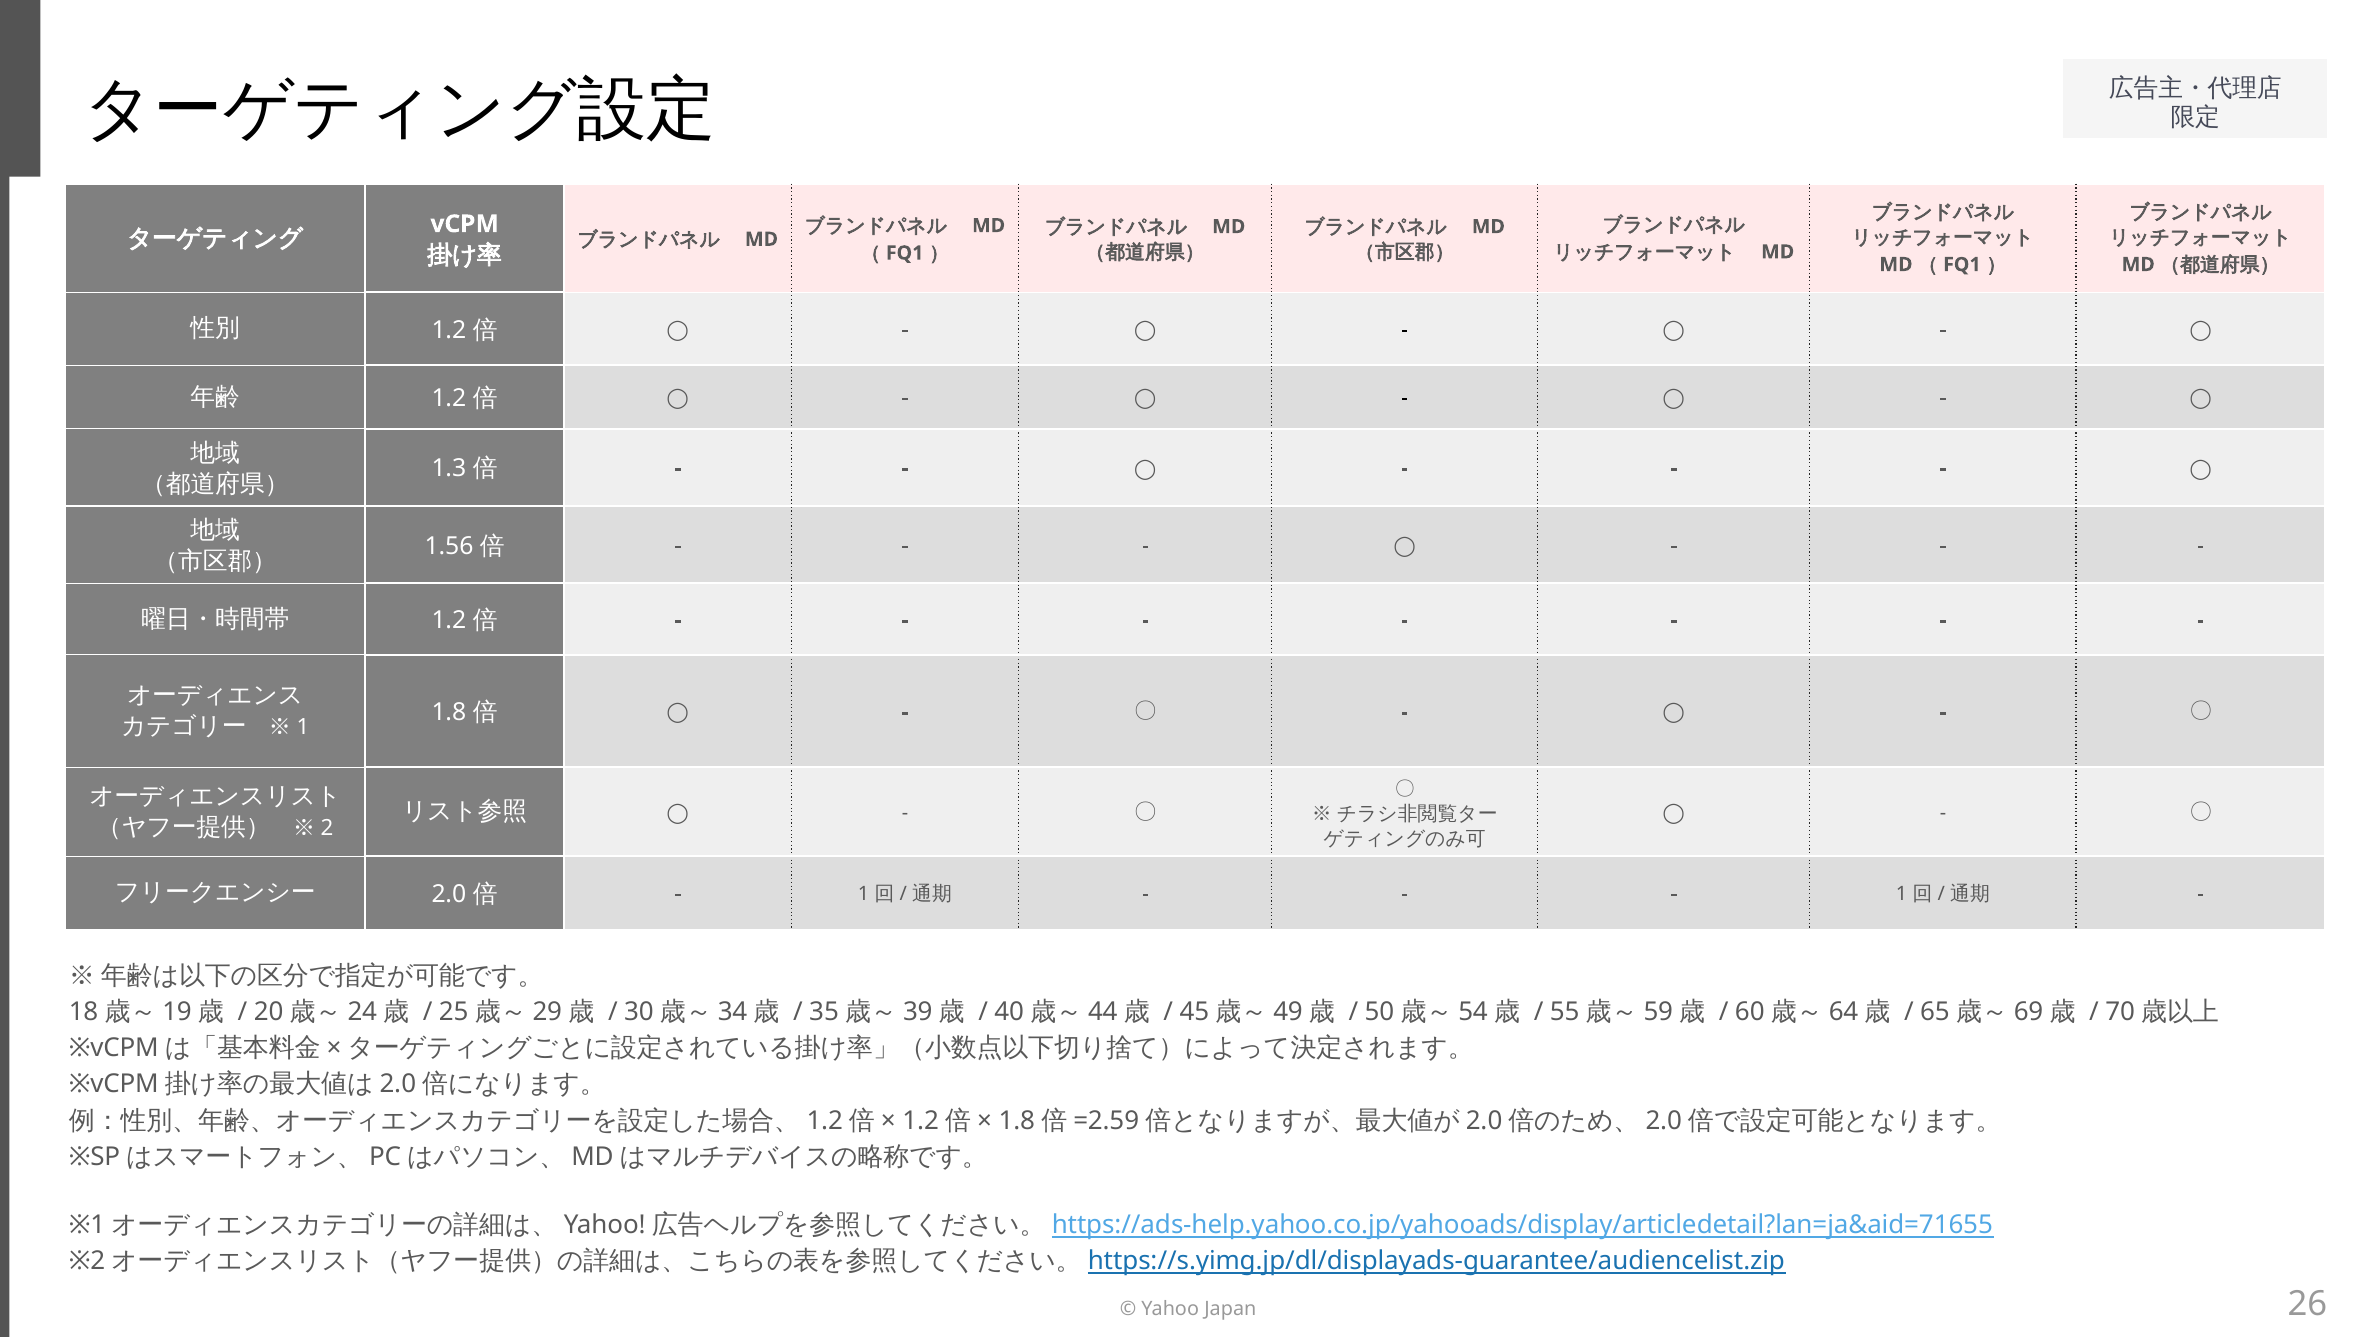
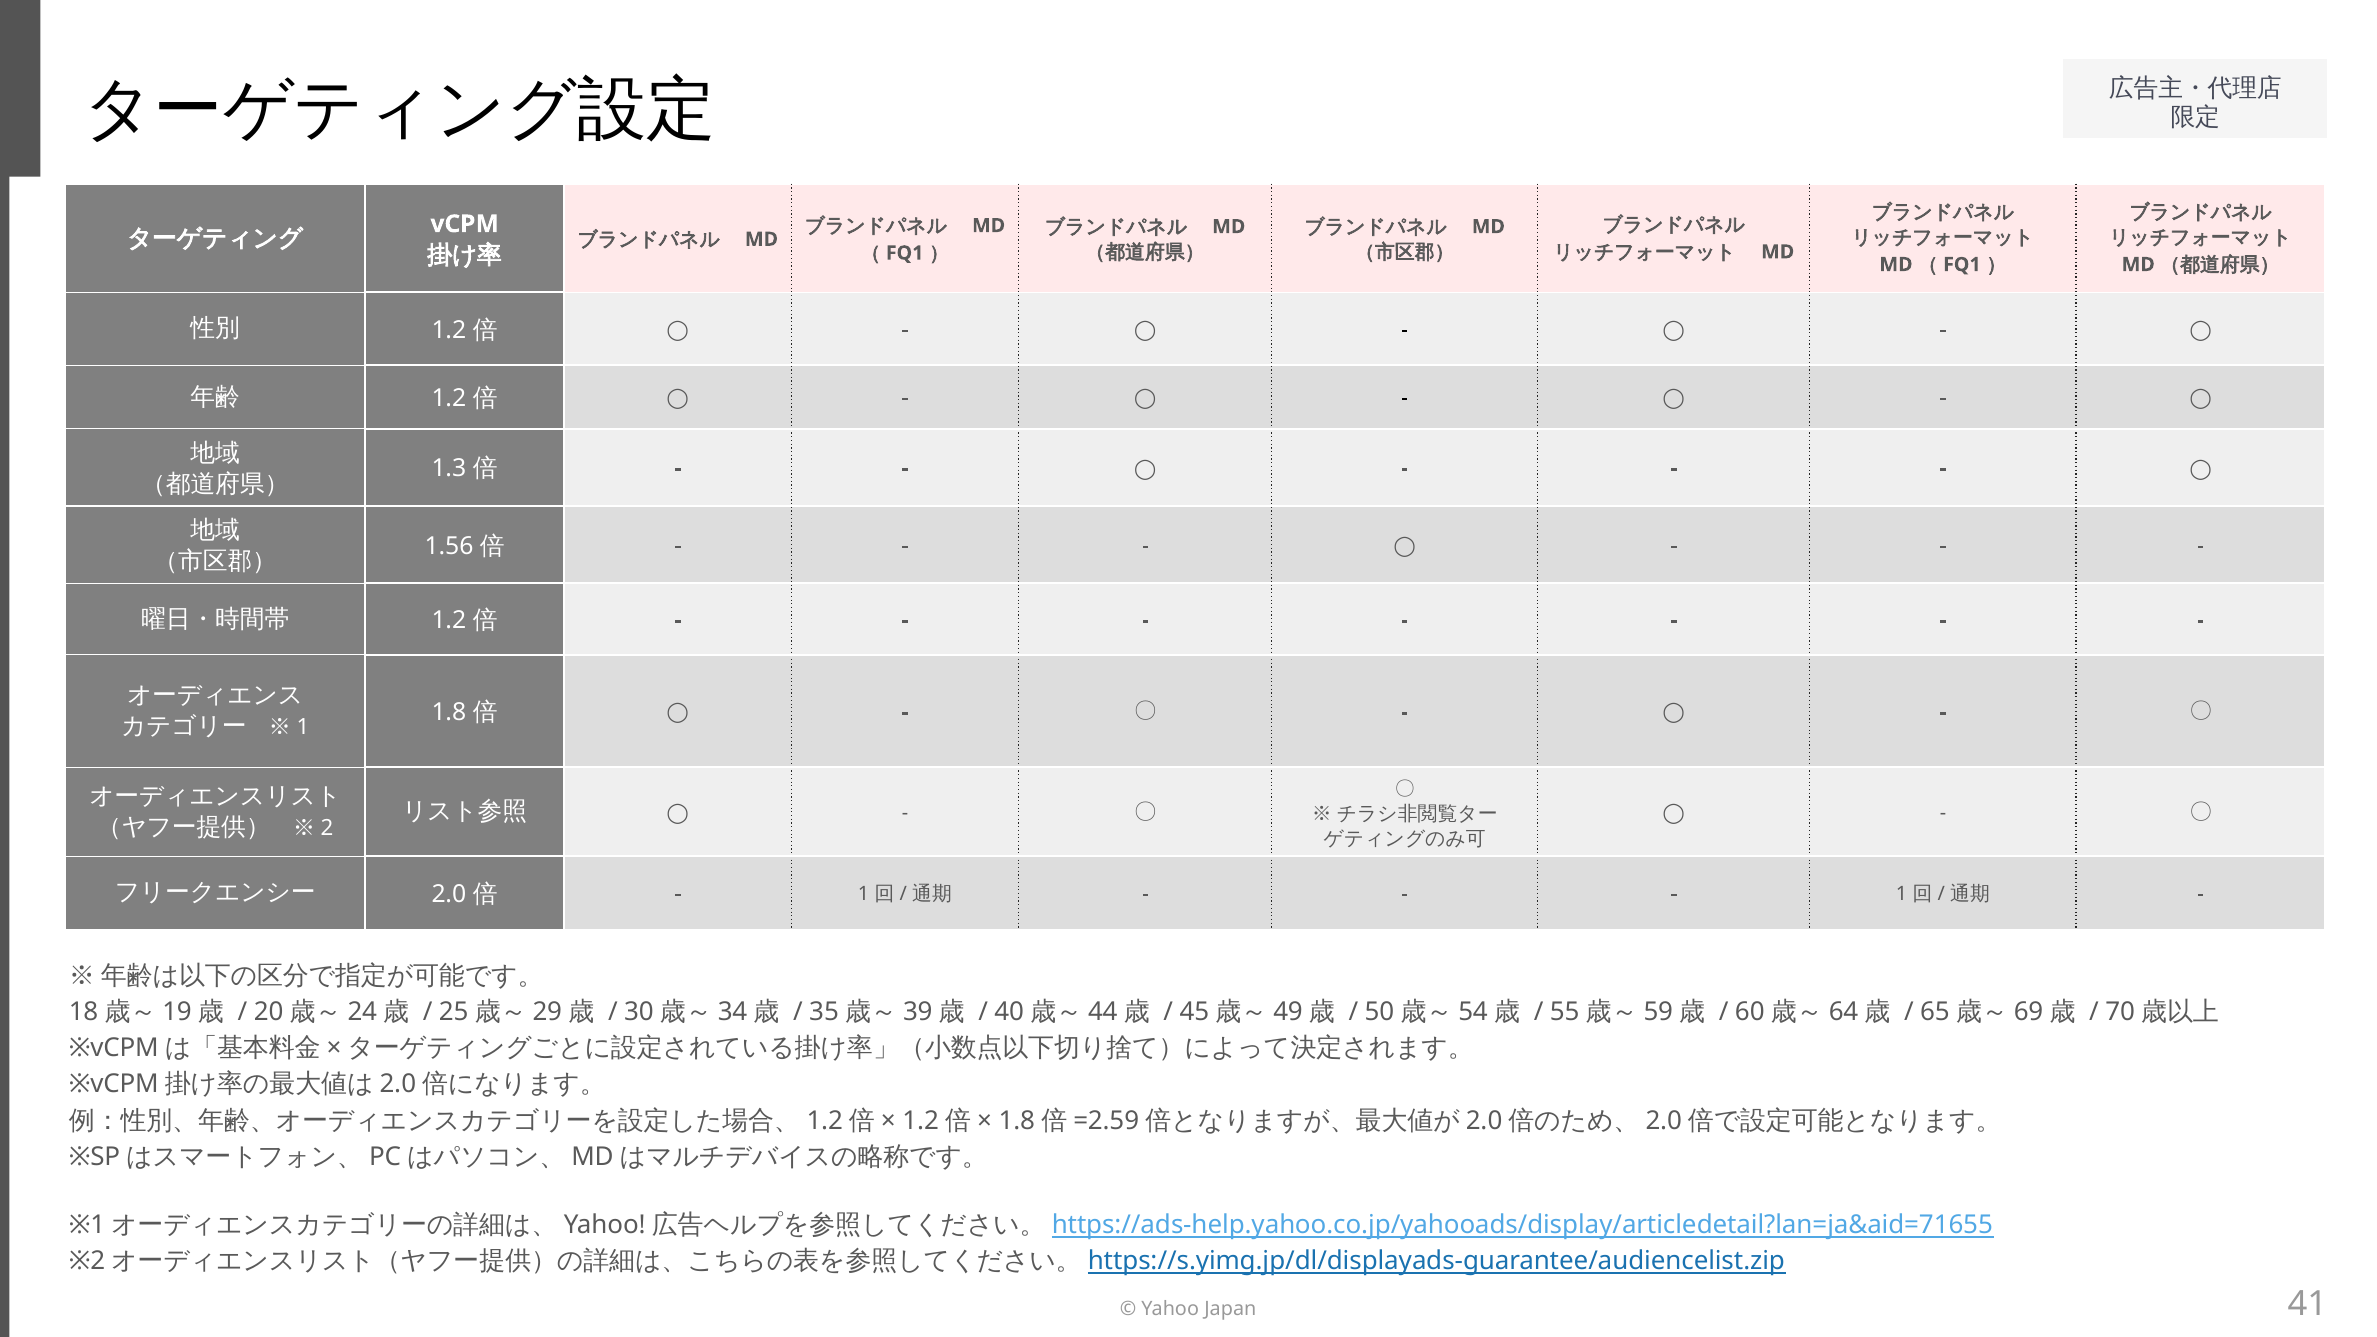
26: 26 -> 41
